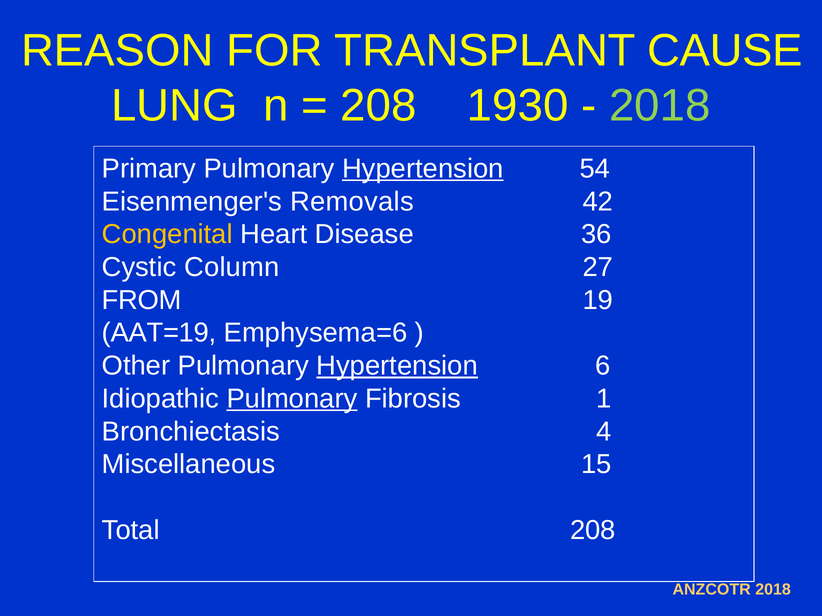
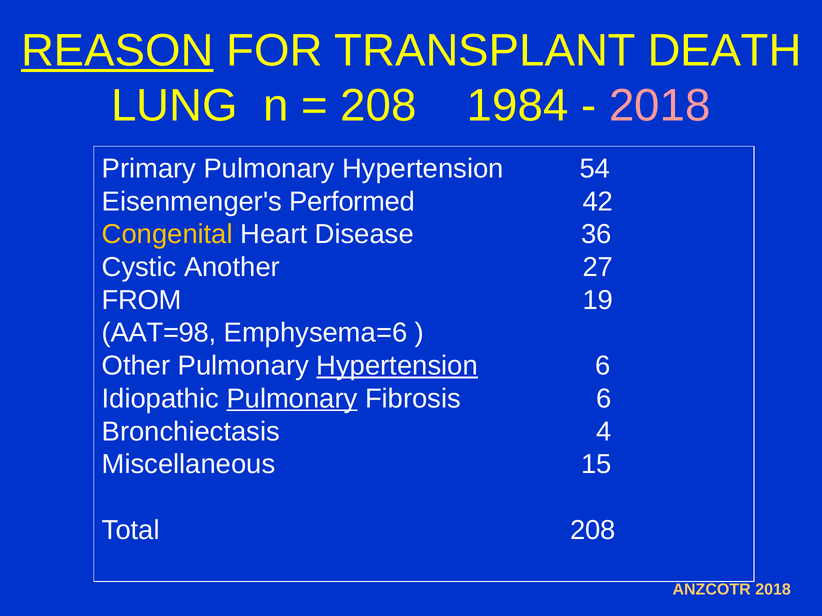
REASON underline: none -> present
CAUSE: CAUSE -> DEATH
1930: 1930 -> 1984
2018 at (660, 106) colour: light green -> pink
Hypertension at (423, 169) underline: present -> none
Removals: Removals -> Performed
Column: Column -> Another
AAT=19: AAT=19 -> AAT=98
Fibrosis 1: 1 -> 6
